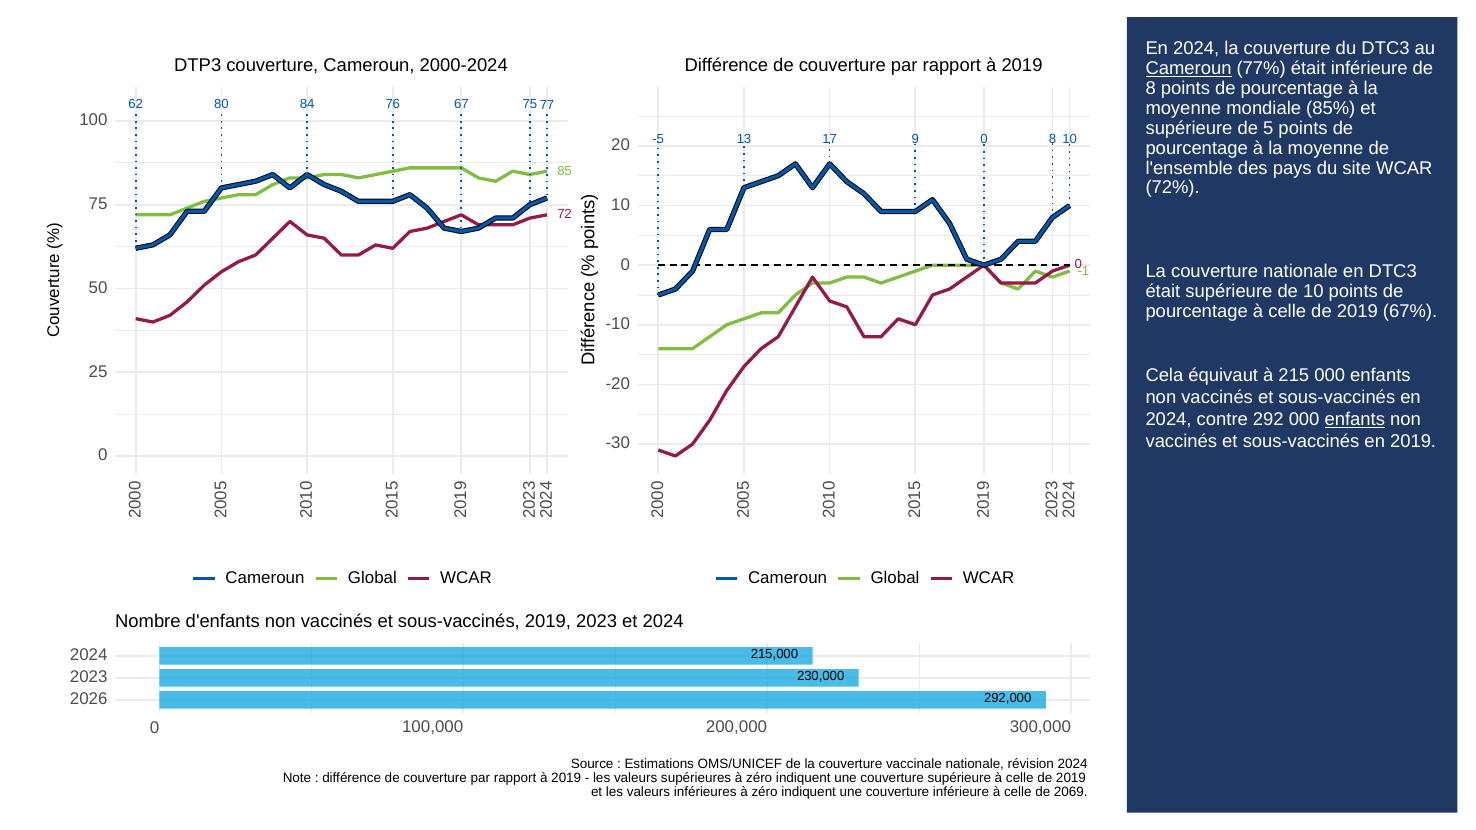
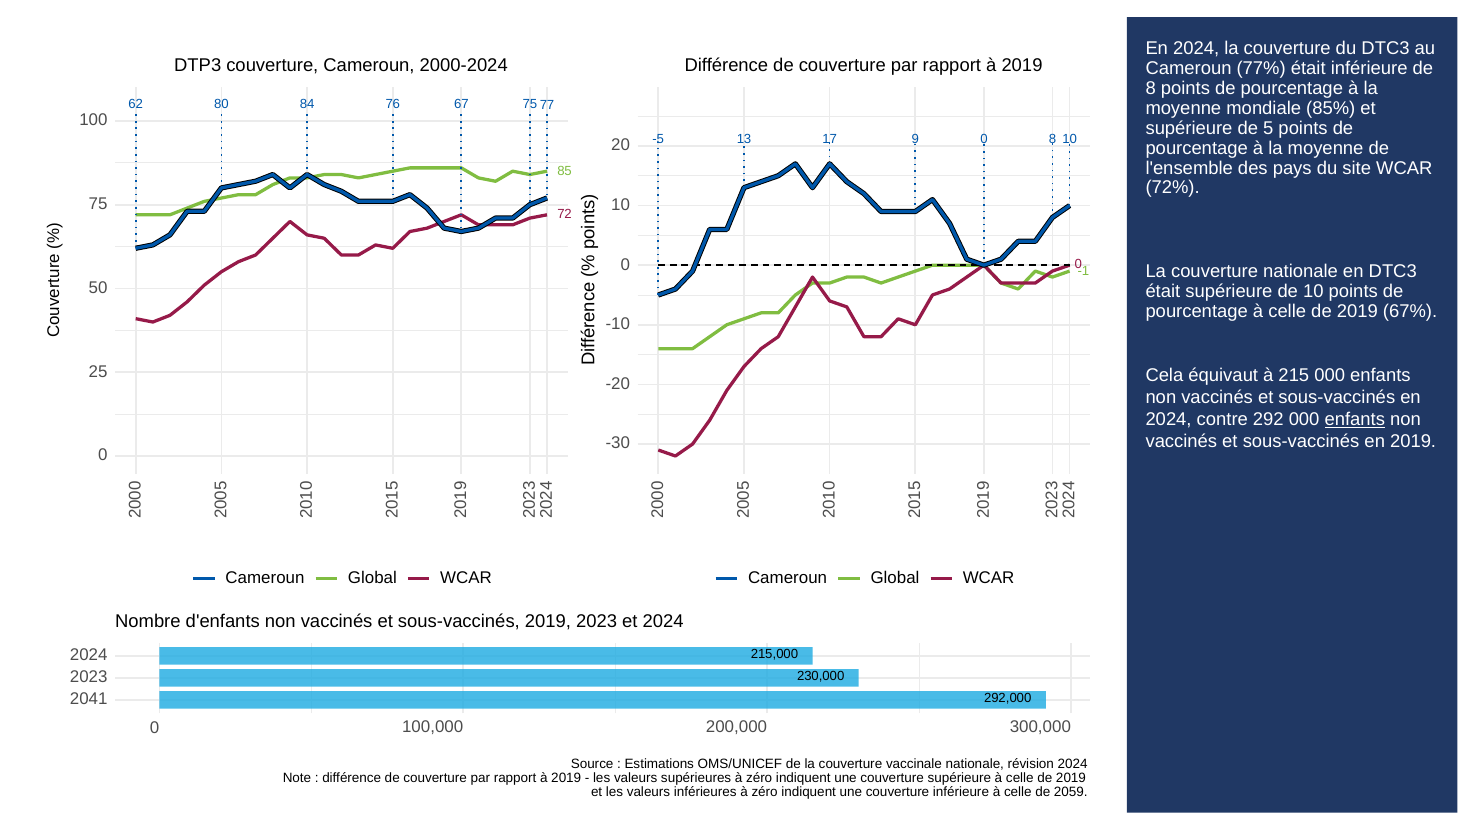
Cameroun at (1189, 68) underline: present -> none
2026: 2026 -> 2041
2069: 2069 -> 2059
